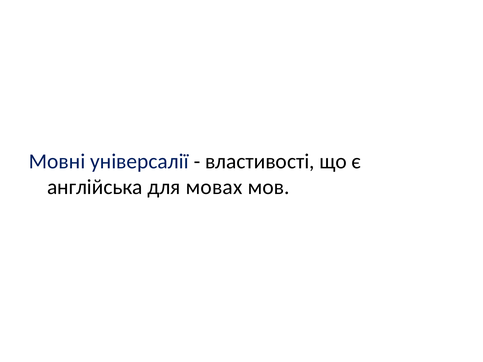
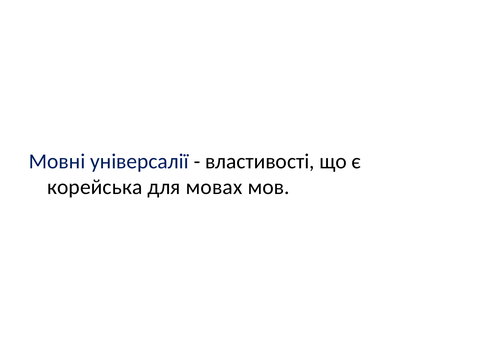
англійська: англійська -> корейська
